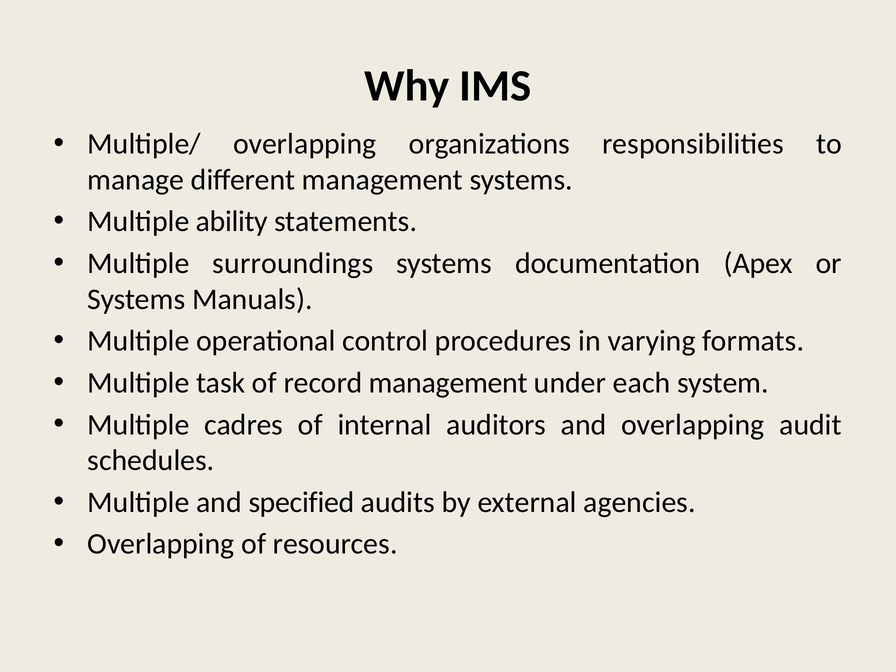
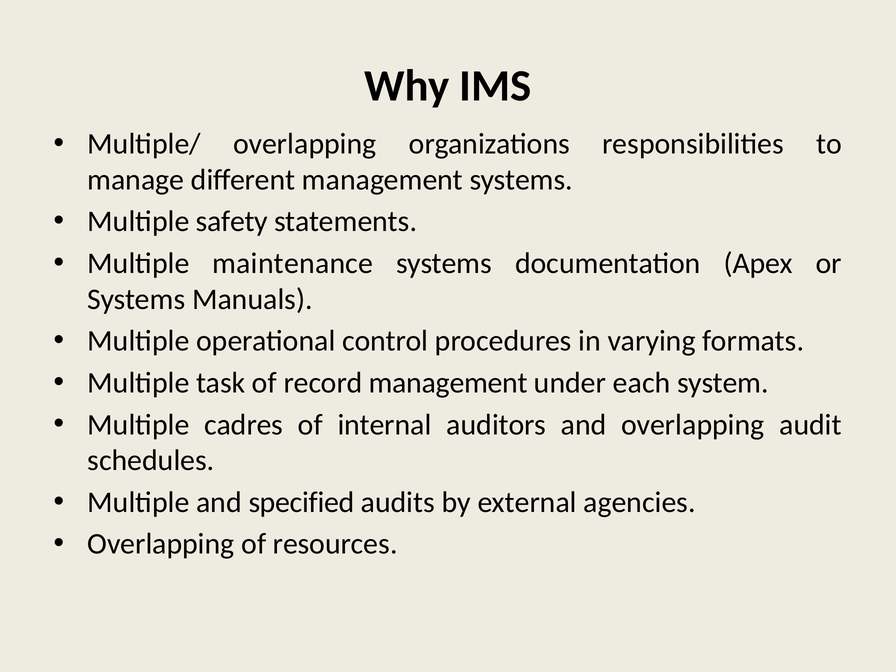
ability: ability -> safety
surroundings: surroundings -> maintenance
